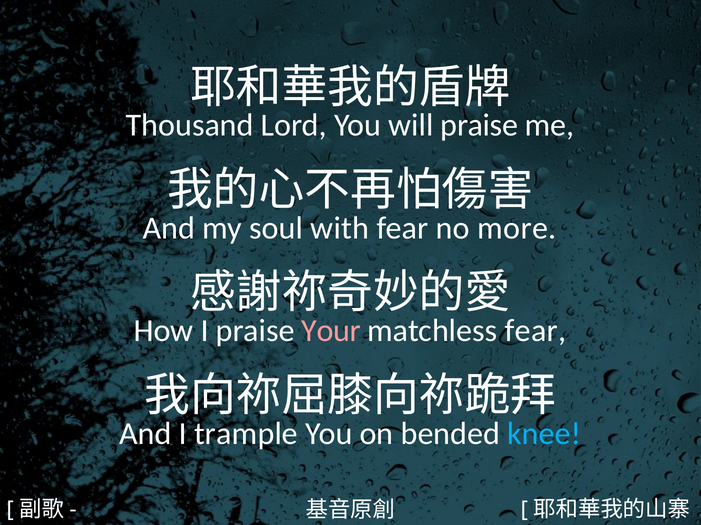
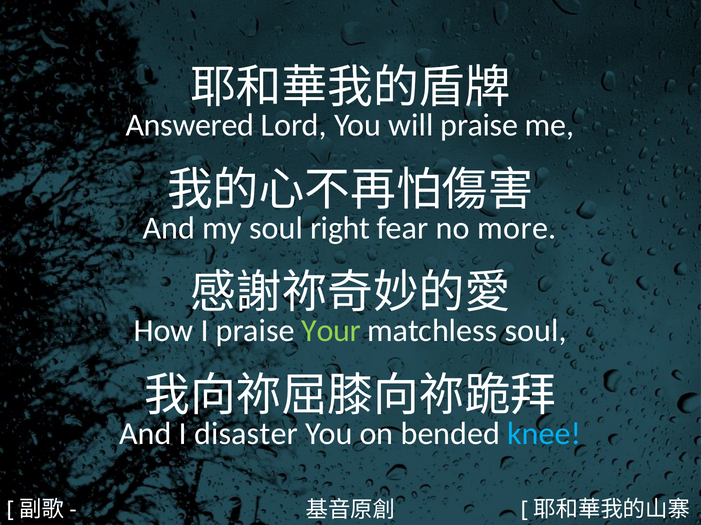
Thousand: Thousand -> Answered
with: with -> right
Your colour: pink -> light green
matchless fear: fear -> soul
trample: trample -> disaster
